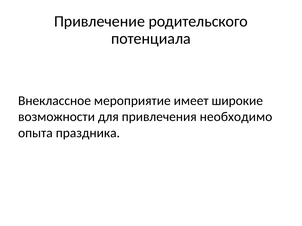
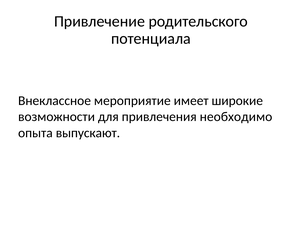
праздника: праздника -> выпускают
